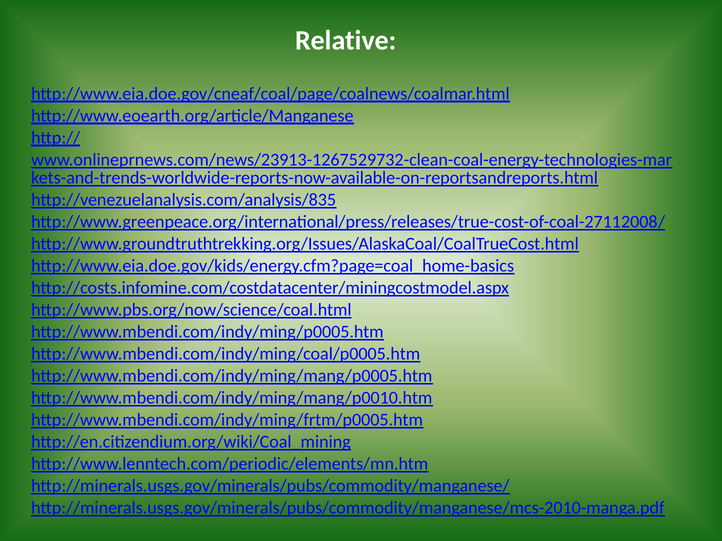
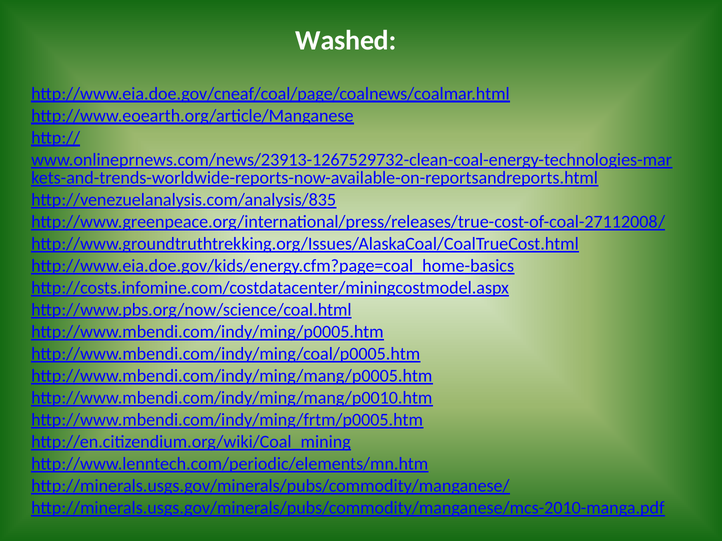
Relative: Relative -> Washed
